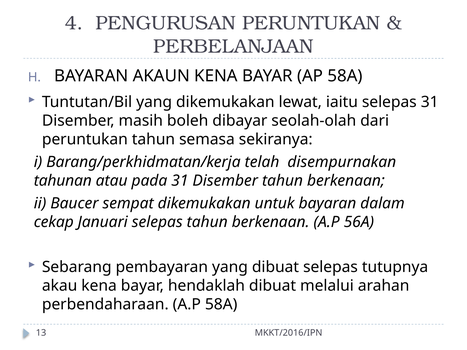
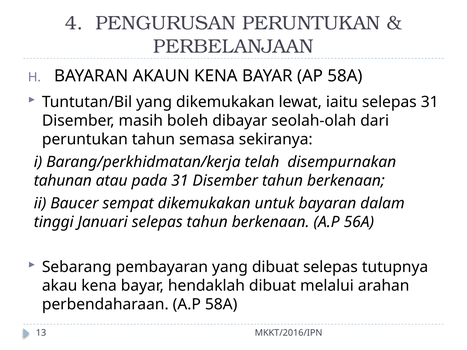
cekap: cekap -> tinggi
